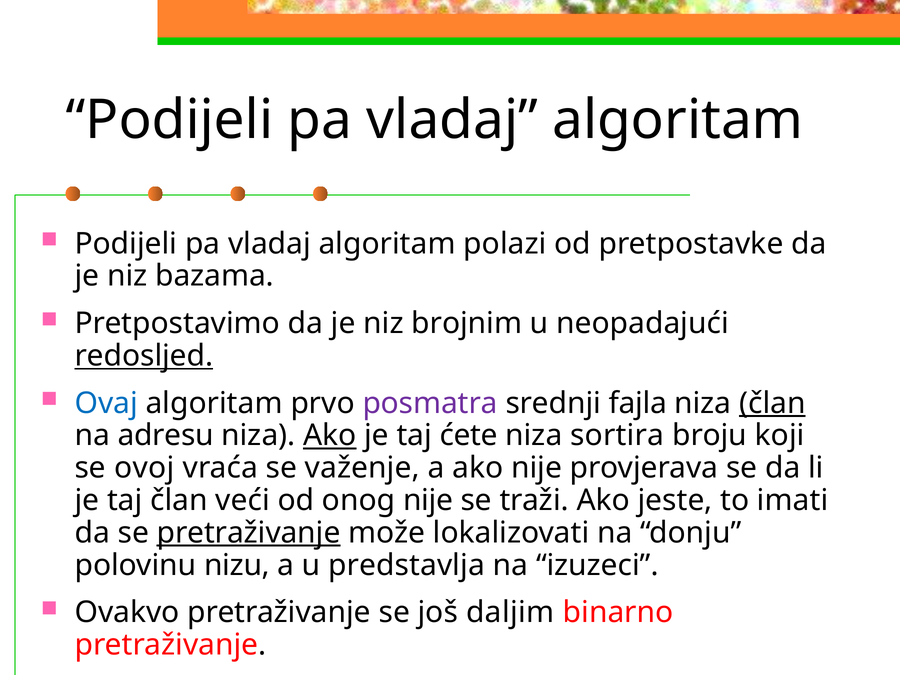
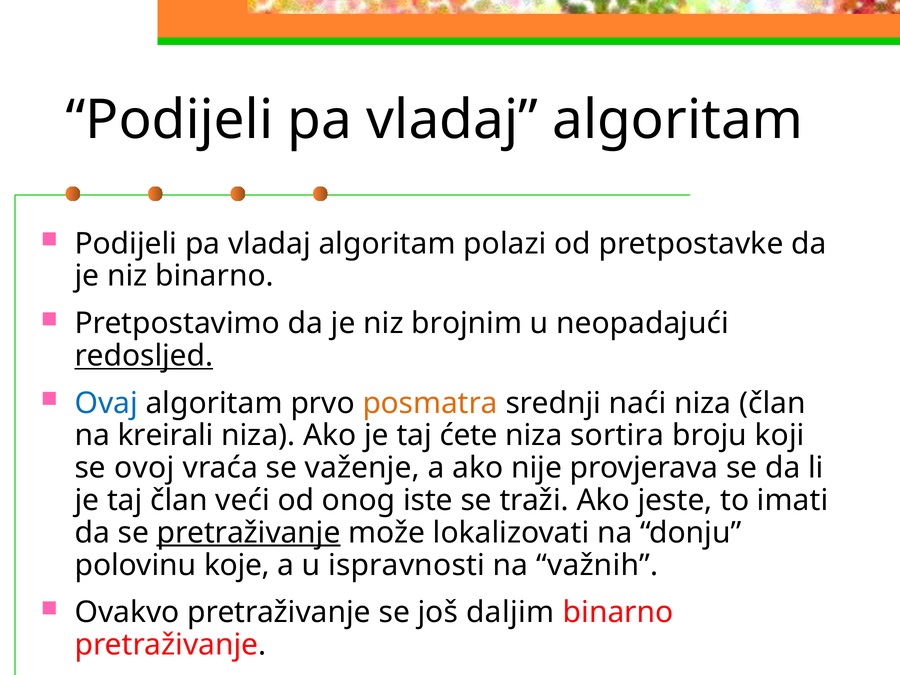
niz bazama: bazama -> binarno
posmatra colour: purple -> orange
fajla: fajla -> naći
član at (772, 403) underline: present -> none
adresu: adresu -> kreirali
Ako at (330, 436) underline: present -> none
onog nije: nije -> iste
nizu: nizu -> koje
predstavlja: predstavlja -> ispravnosti
izuzeci: izuzeci -> važnih
